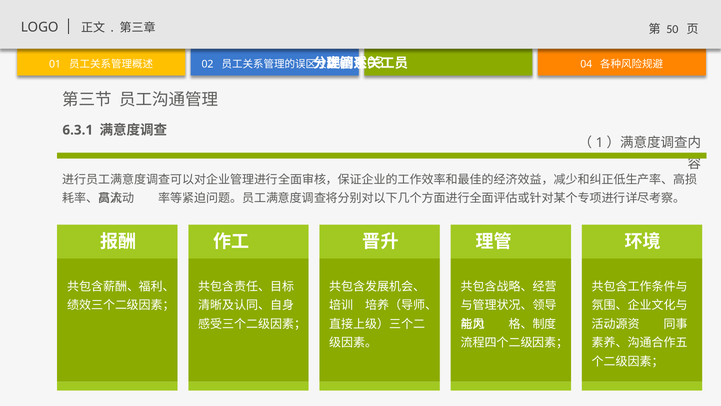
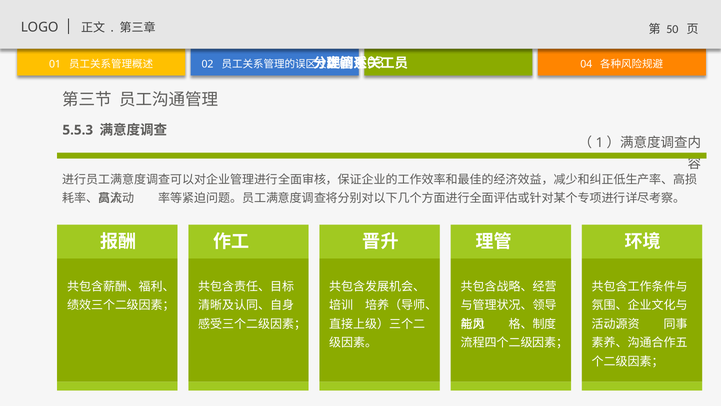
6.3.1: 6.3.1 -> 5.5.3
